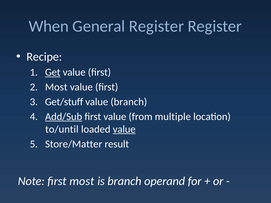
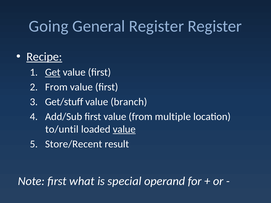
When: When -> Going
Recipe underline: none -> present
Most at (56, 87): Most -> From
Add/Sub underline: present -> none
Store/Matter: Store/Matter -> Store/Recent
first most: most -> what
is branch: branch -> special
